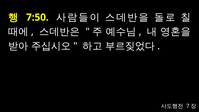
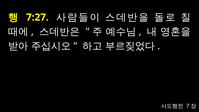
7:50: 7:50 -> 7:27
